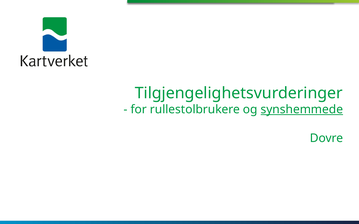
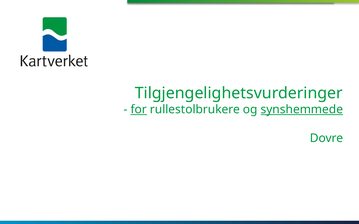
for underline: none -> present
